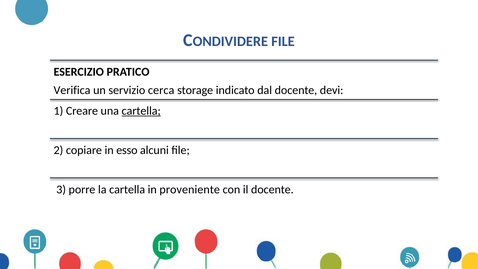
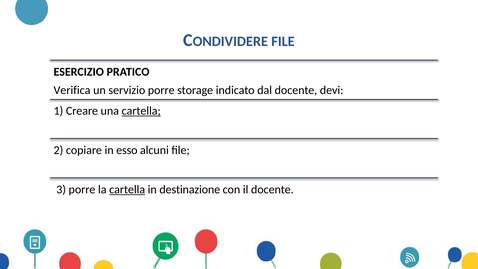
servizio cerca: cerca -> porre
cartella at (127, 189) underline: none -> present
proveniente: proveniente -> destinazione
